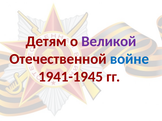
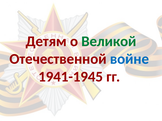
Великой colour: purple -> green
